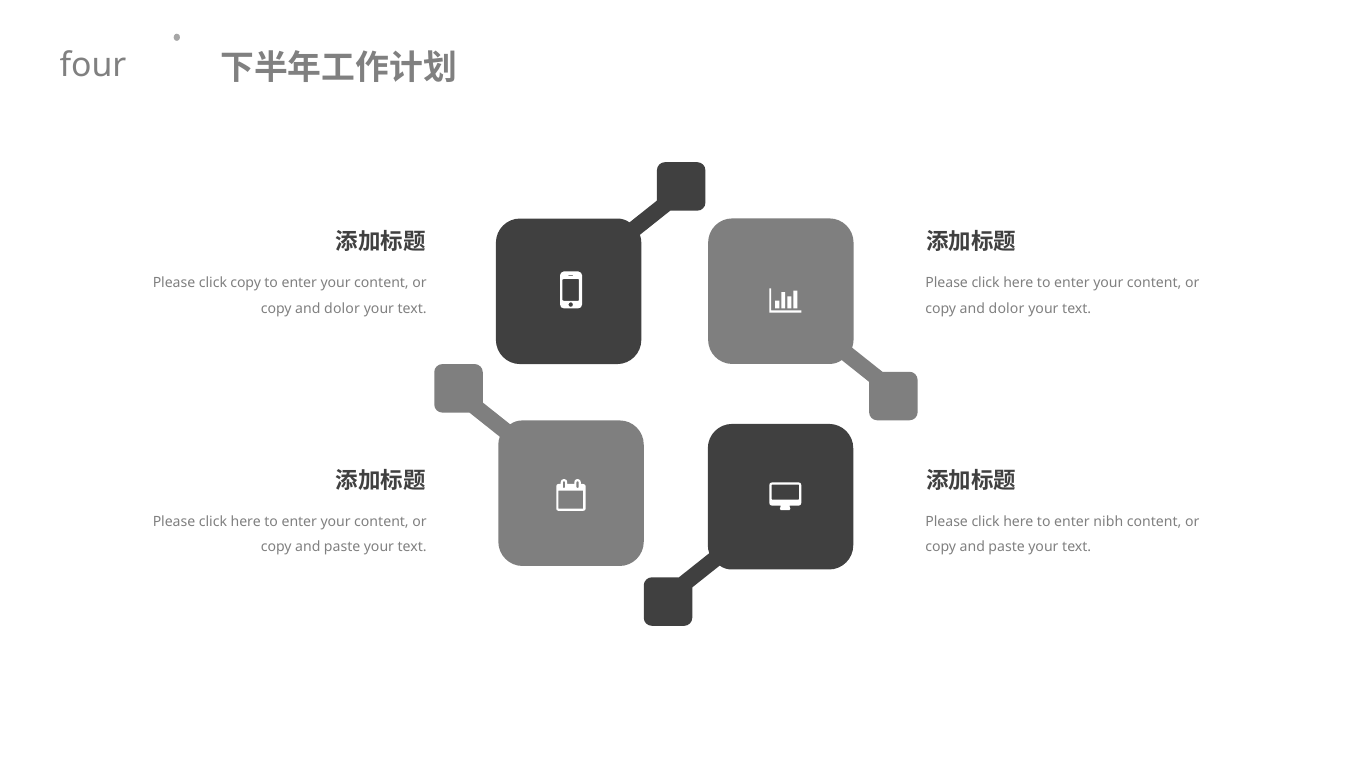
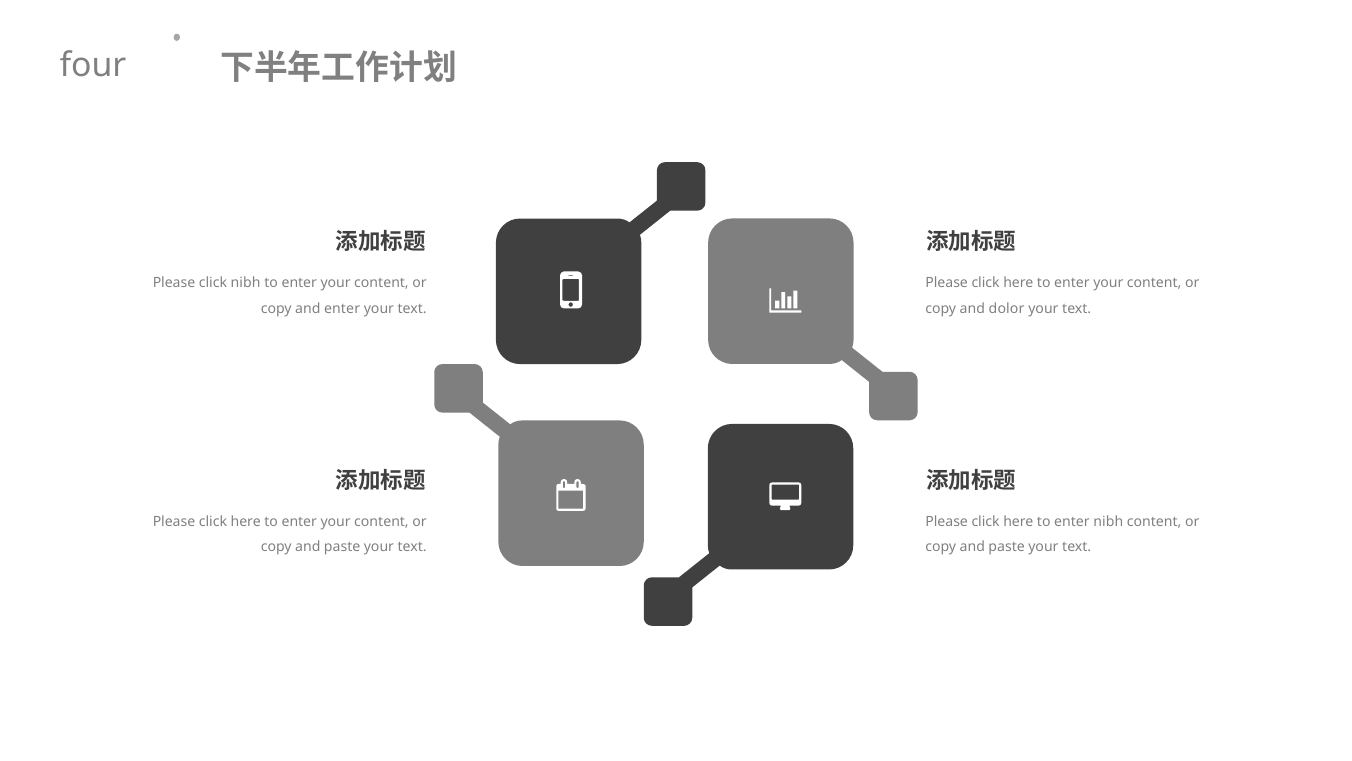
click copy: copy -> nibh
dolor at (342, 308): dolor -> enter
